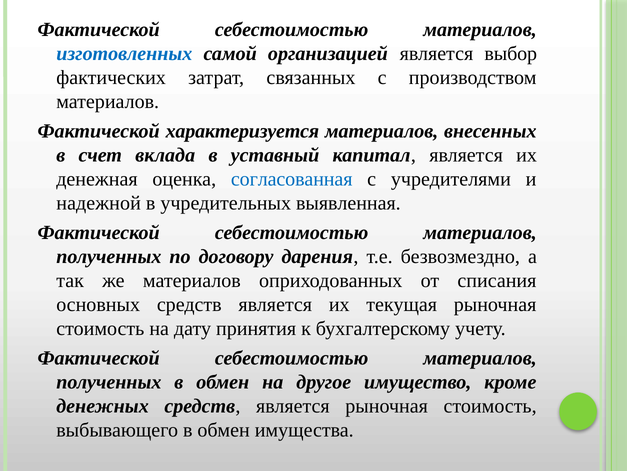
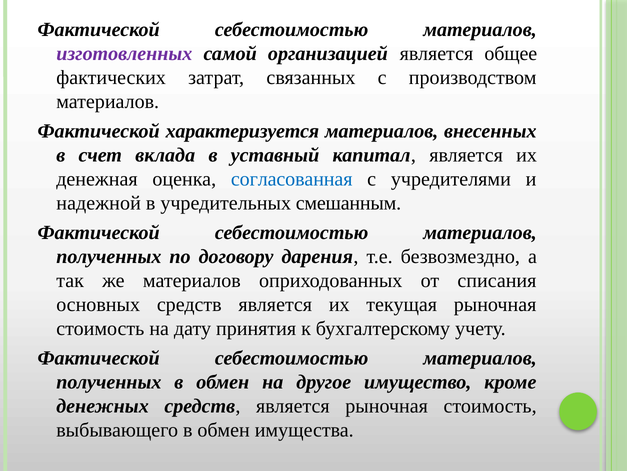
изготовленных colour: blue -> purple
выбор: выбор -> общее
выявленная: выявленная -> смешанным
